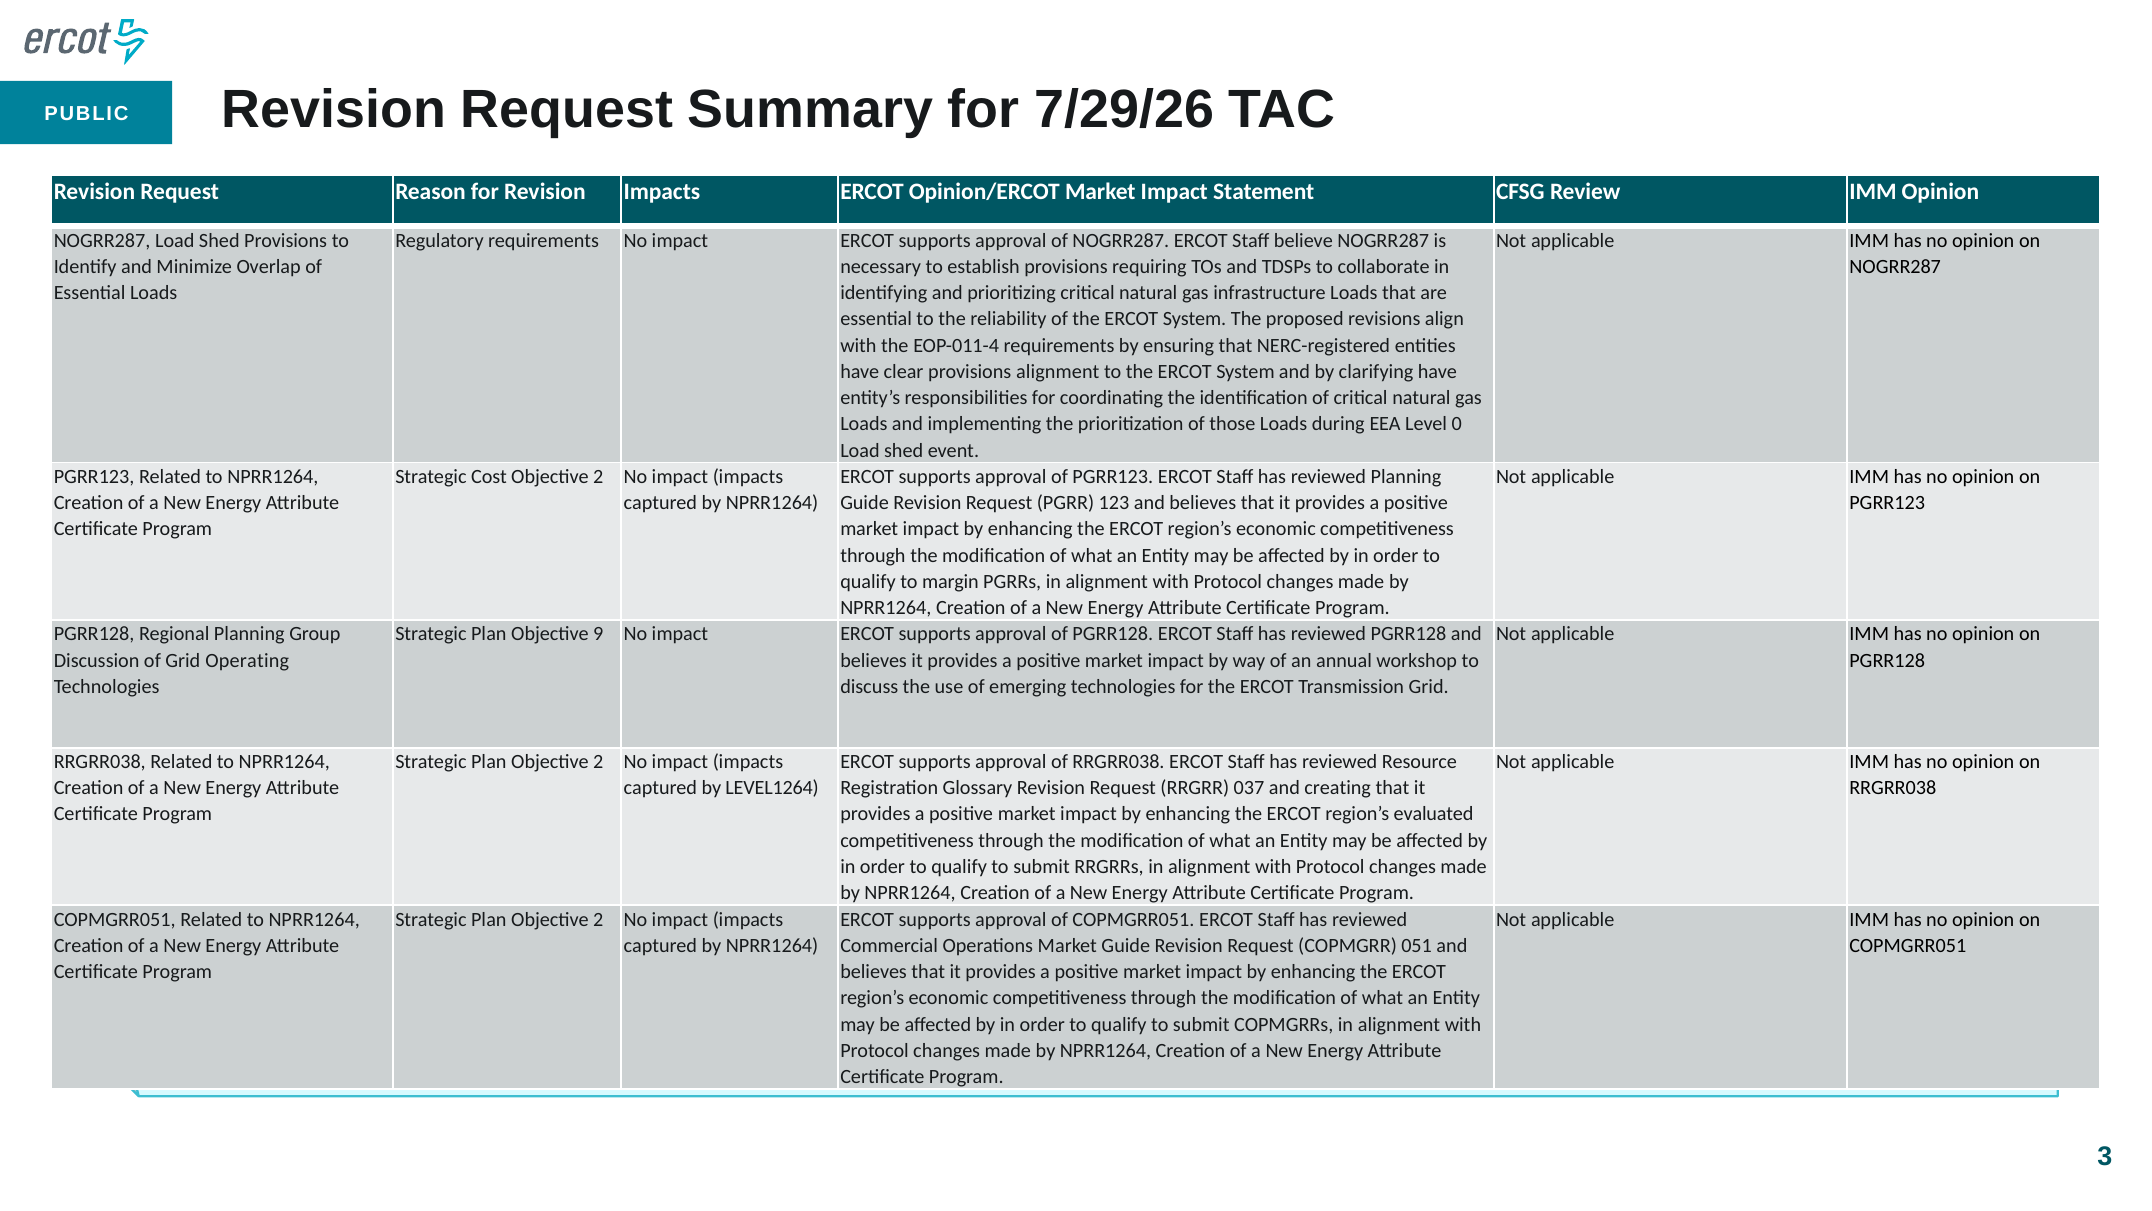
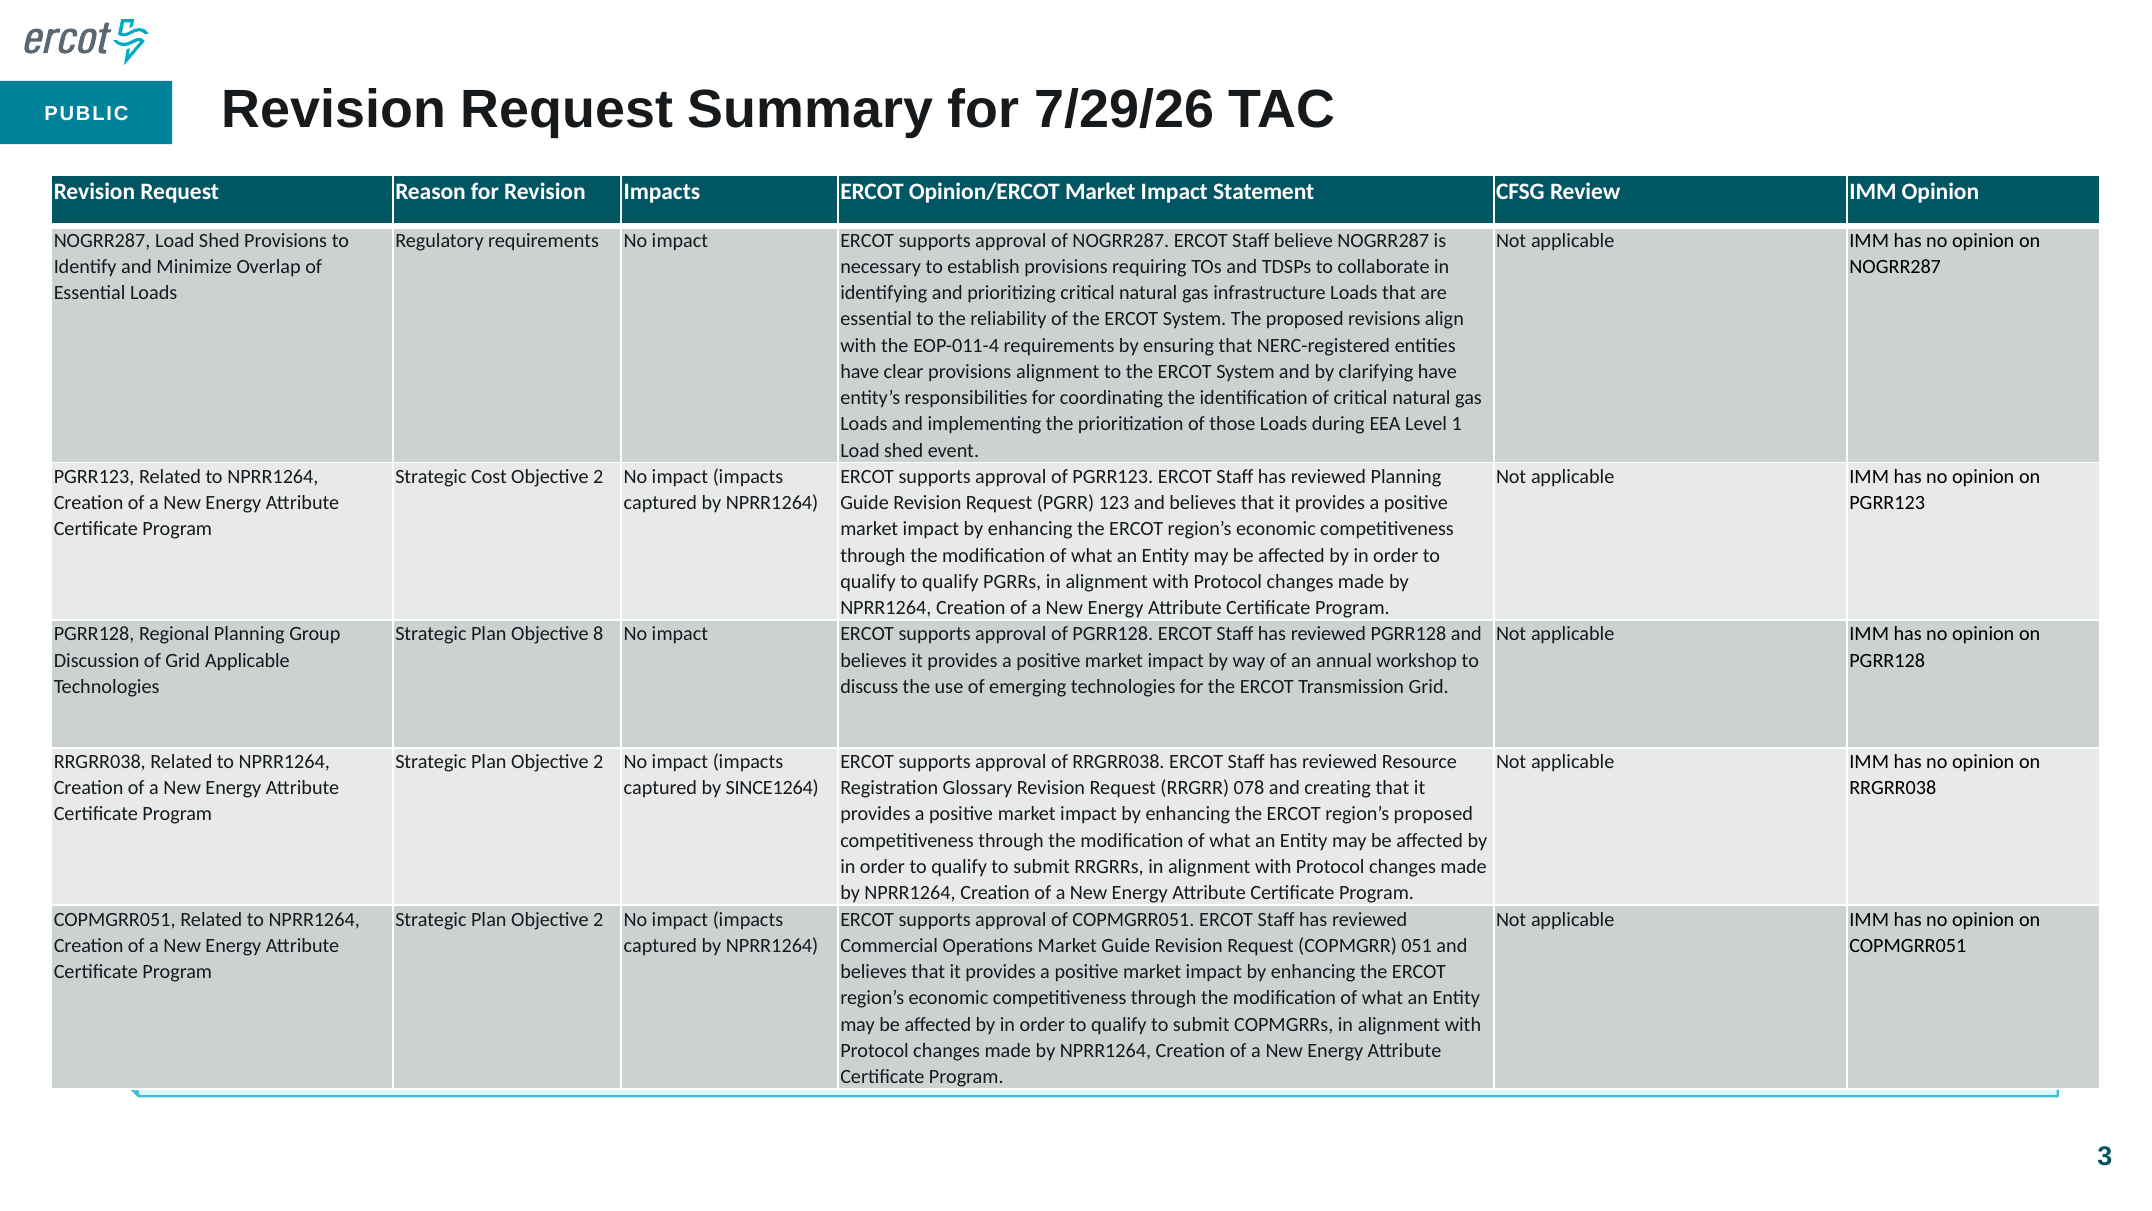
0: 0 -> 1
qualify to margin: margin -> qualify
9: 9 -> 8
Grid Operating: Operating -> Applicable
LEVEL1264: LEVEL1264 -> SINCE1264
037: 037 -> 078
region’s evaluated: evaluated -> proposed
